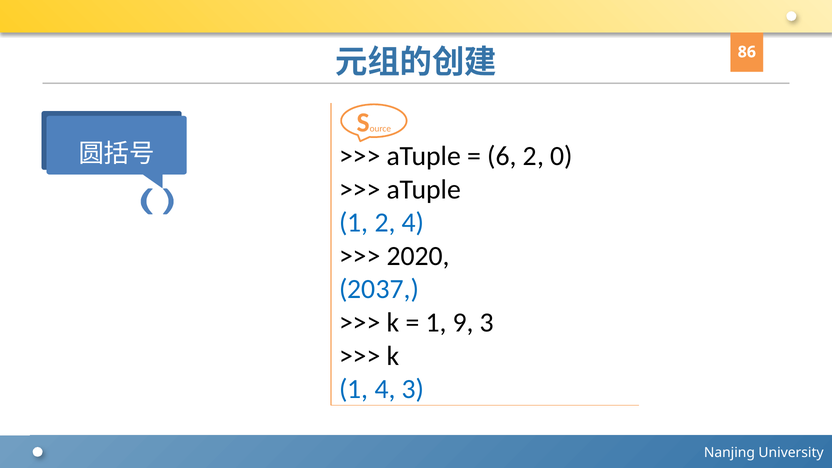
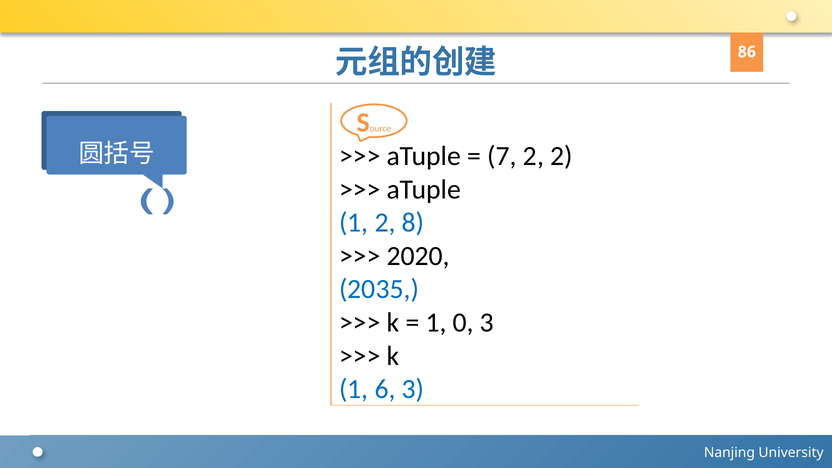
6: 6 -> 7
2 0: 0 -> 2
2 4: 4 -> 8
2037: 2037 -> 2035
9: 9 -> 0
1 4: 4 -> 6
